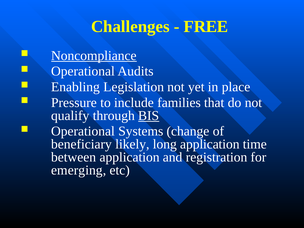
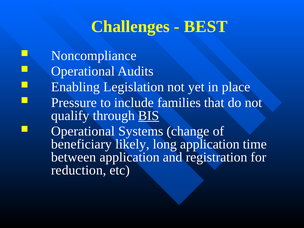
FREE: FREE -> BEST
Noncompliance underline: present -> none
emerging: emerging -> reduction
